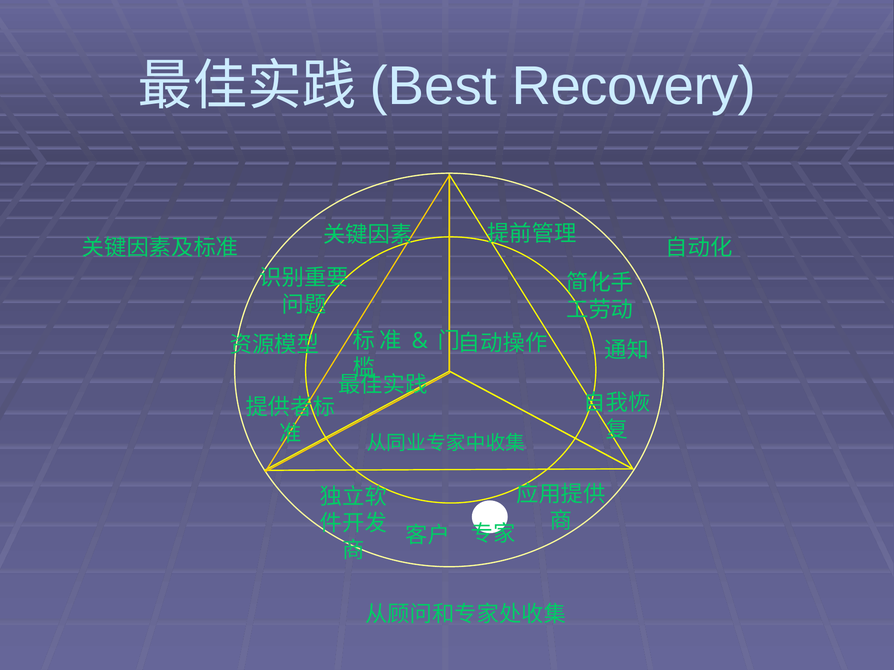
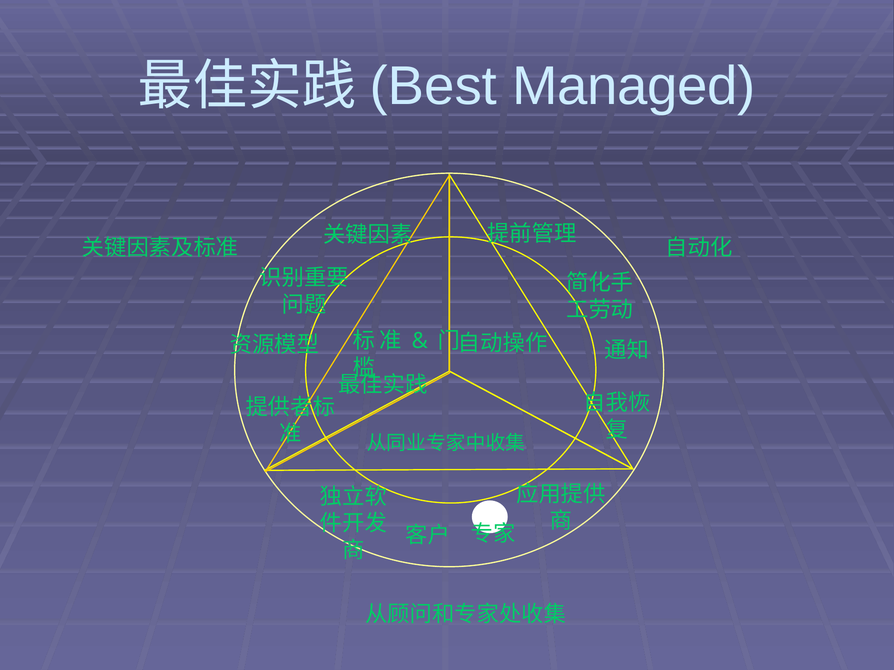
Recovery: Recovery -> Managed
